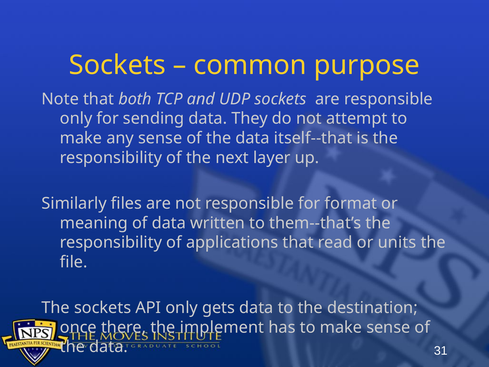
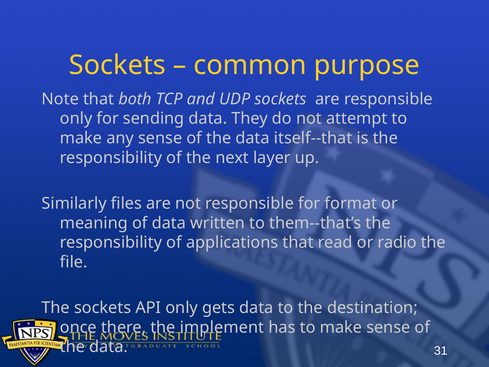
units: units -> radio
